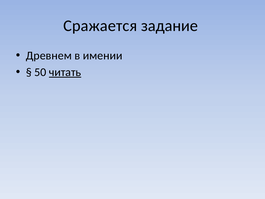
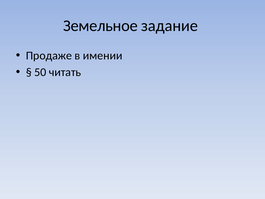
Сражается: Сражается -> Земельное
Древнем: Древнем -> Продаже
читать underline: present -> none
